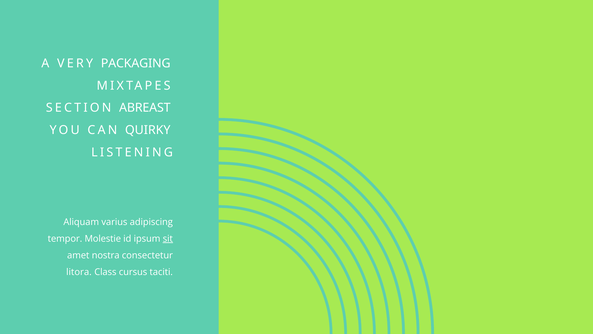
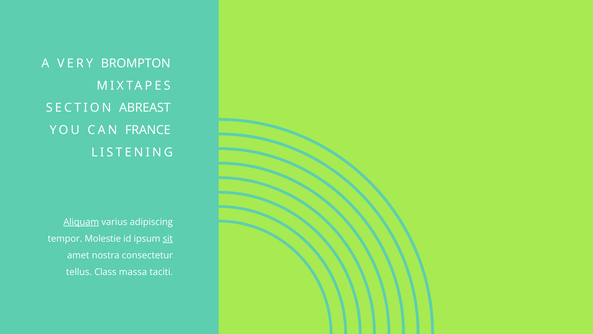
PACKAGING: PACKAGING -> BROMPTON
QUIRKY: QUIRKY -> FRANCE
Aliquam underline: none -> present
litora: litora -> tellus
cursus: cursus -> massa
